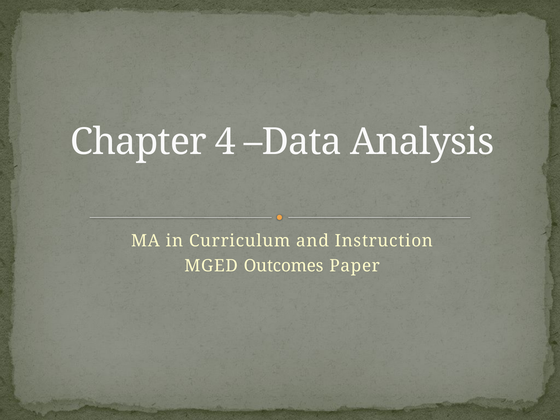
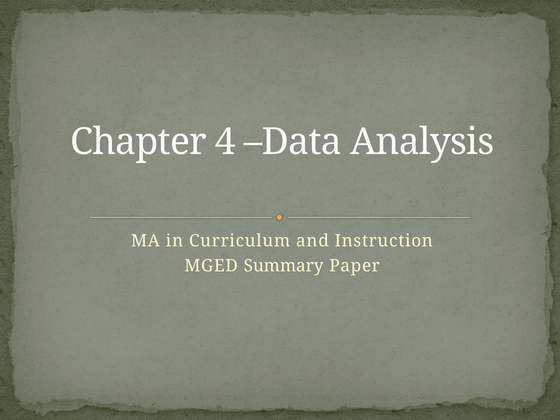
Outcomes: Outcomes -> Summary
